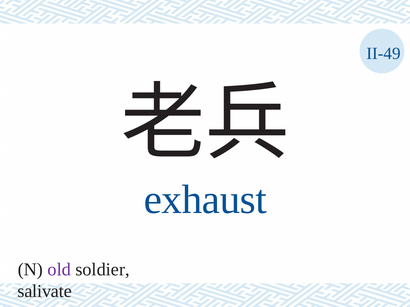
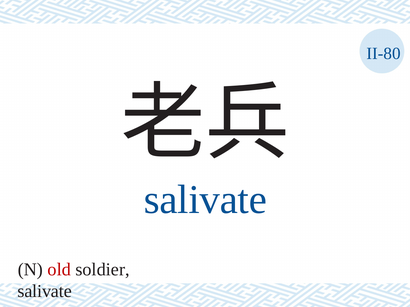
II-49: II-49 -> II-80
exhaust at (205, 200): exhaust -> salivate
old colour: purple -> red
